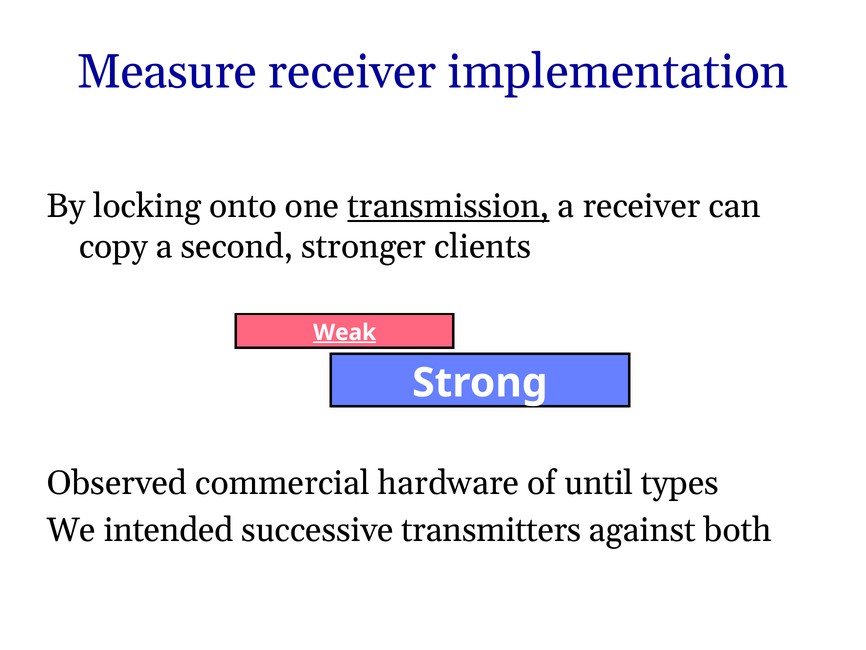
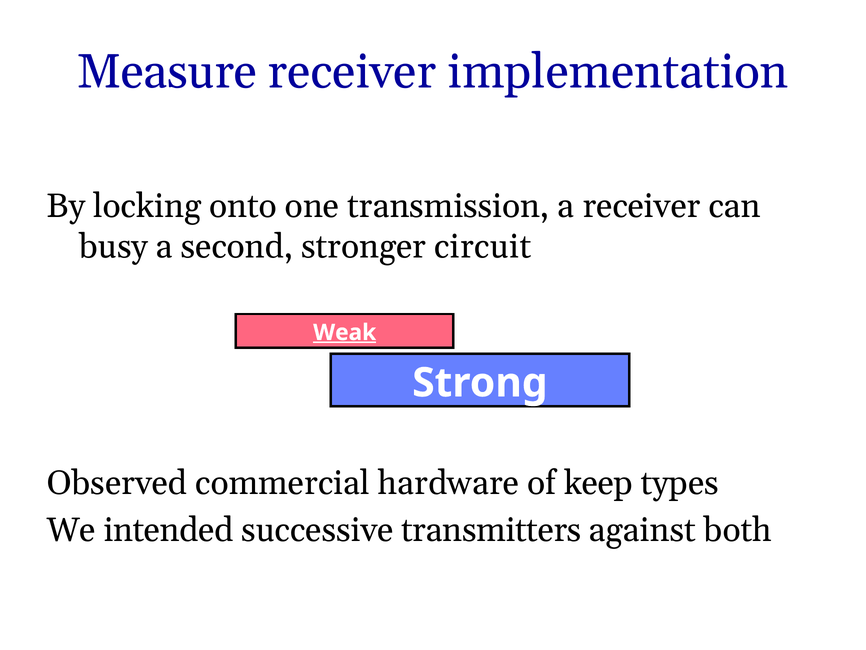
transmission underline: present -> none
copy: copy -> busy
clients: clients -> circuit
until: until -> keep
